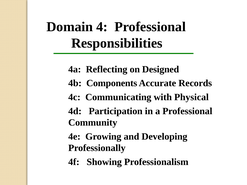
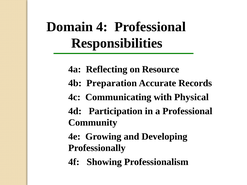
Designed: Designed -> Resource
Components: Components -> Preparation
